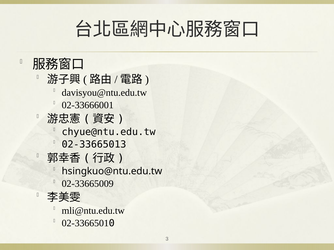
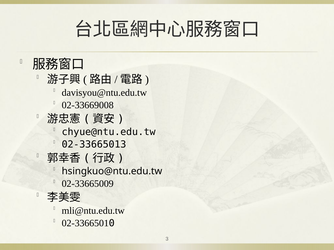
02-33666001: 02-33666001 -> 02-33669008
